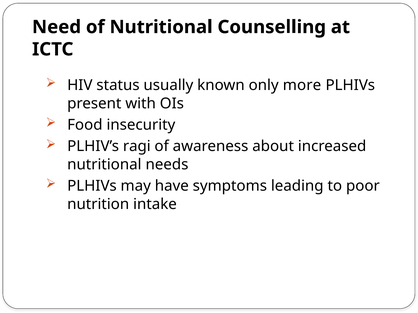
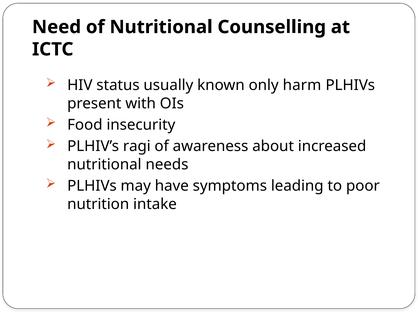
more: more -> harm
